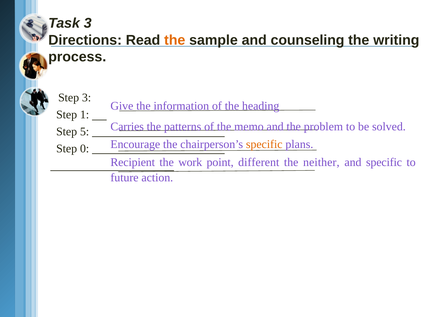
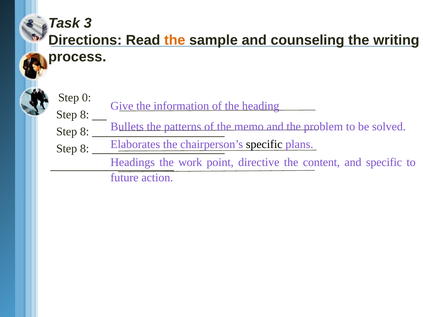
Step 3: 3 -> 0
1 at (85, 115): 1 -> 8
Carries: Carries -> Bullets
5 at (85, 132): 5 -> 8
Encourage: Encourage -> Elaborates
specific at (264, 144) colour: orange -> black
0 at (85, 149): 0 -> 8
Recipient: Recipient -> Headings
different: different -> directive
neither: neither -> content
